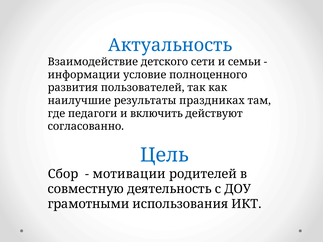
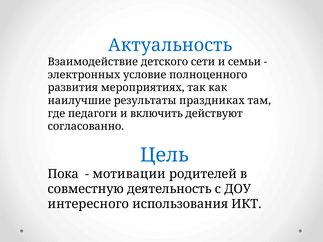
информации: информации -> электронных
пользователей: пользователей -> мероприятиях
Сбор: Сбор -> Пока
грамотными: грамотными -> интересного
